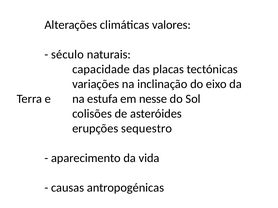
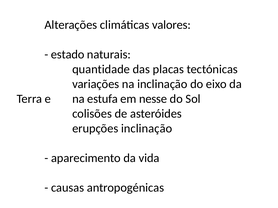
século: século -> estado
capacidade: capacidade -> quantidade
erupções sequestro: sequestro -> inclinação
